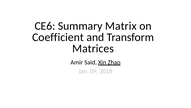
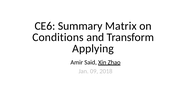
Coefficient: Coefficient -> Conditions
Matrices: Matrices -> Applying
